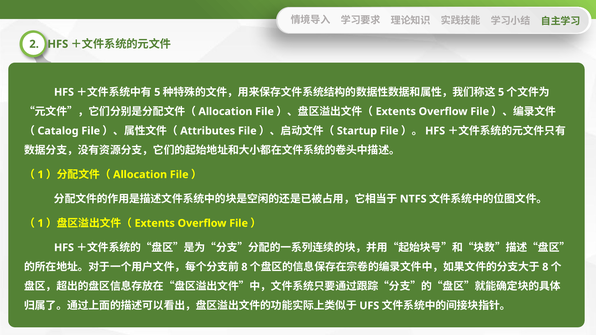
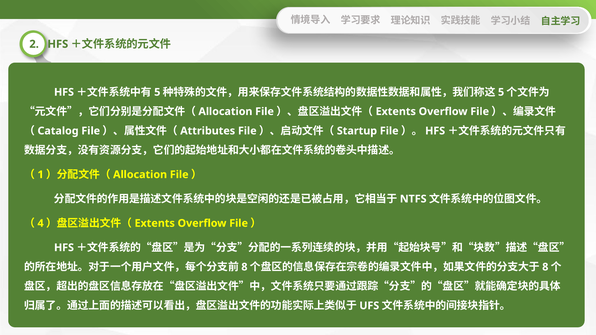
1 at (41, 223): 1 -> 4
